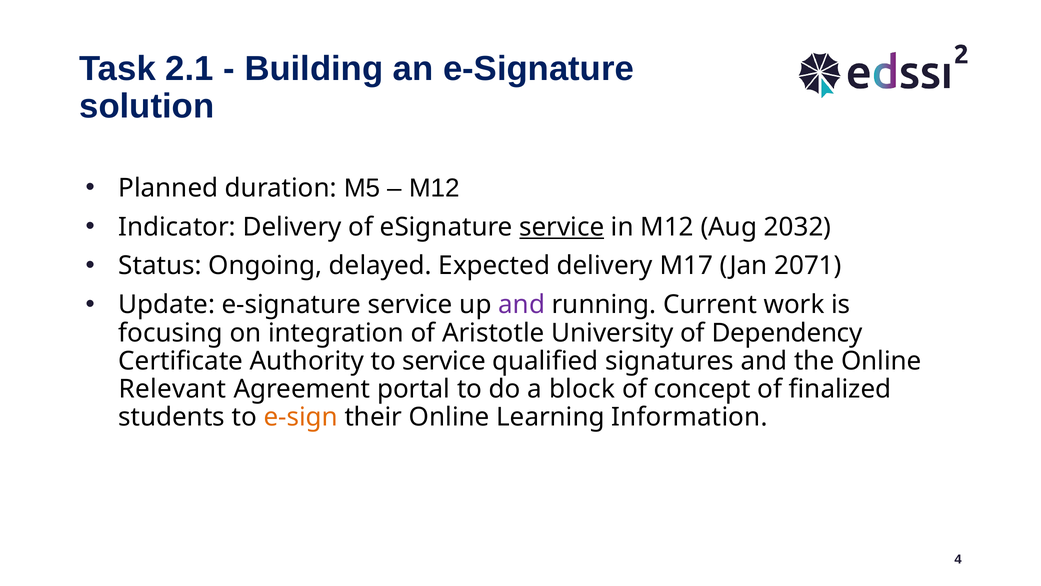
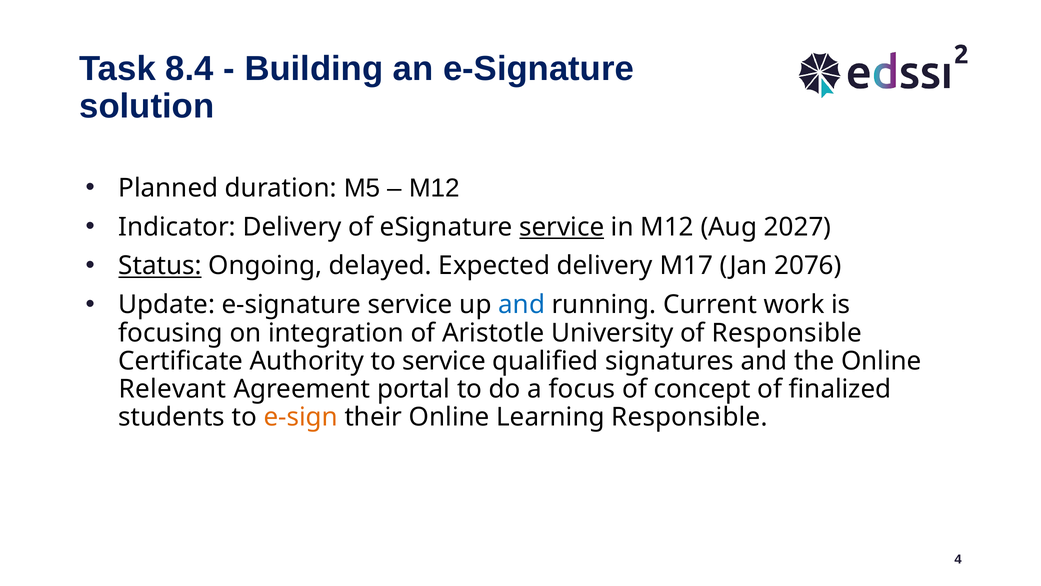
2.1: 2.1 -> 8.4
2032: 2032 -> 2027
Status underline: none -> present
2071: 2071 -> 2076
and at (522, 305) colour: purple -> blue
of Dependency: Dependency -> Responsible
block: block -> focus
Learning Information: Information -> Responsible
